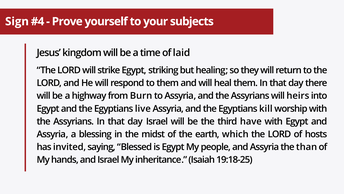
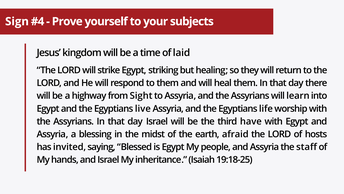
Burn: Burn -> Sight
heirs: heirs -> learn
kill: kill -> life
which: which -> afraid
than: than -> staff
